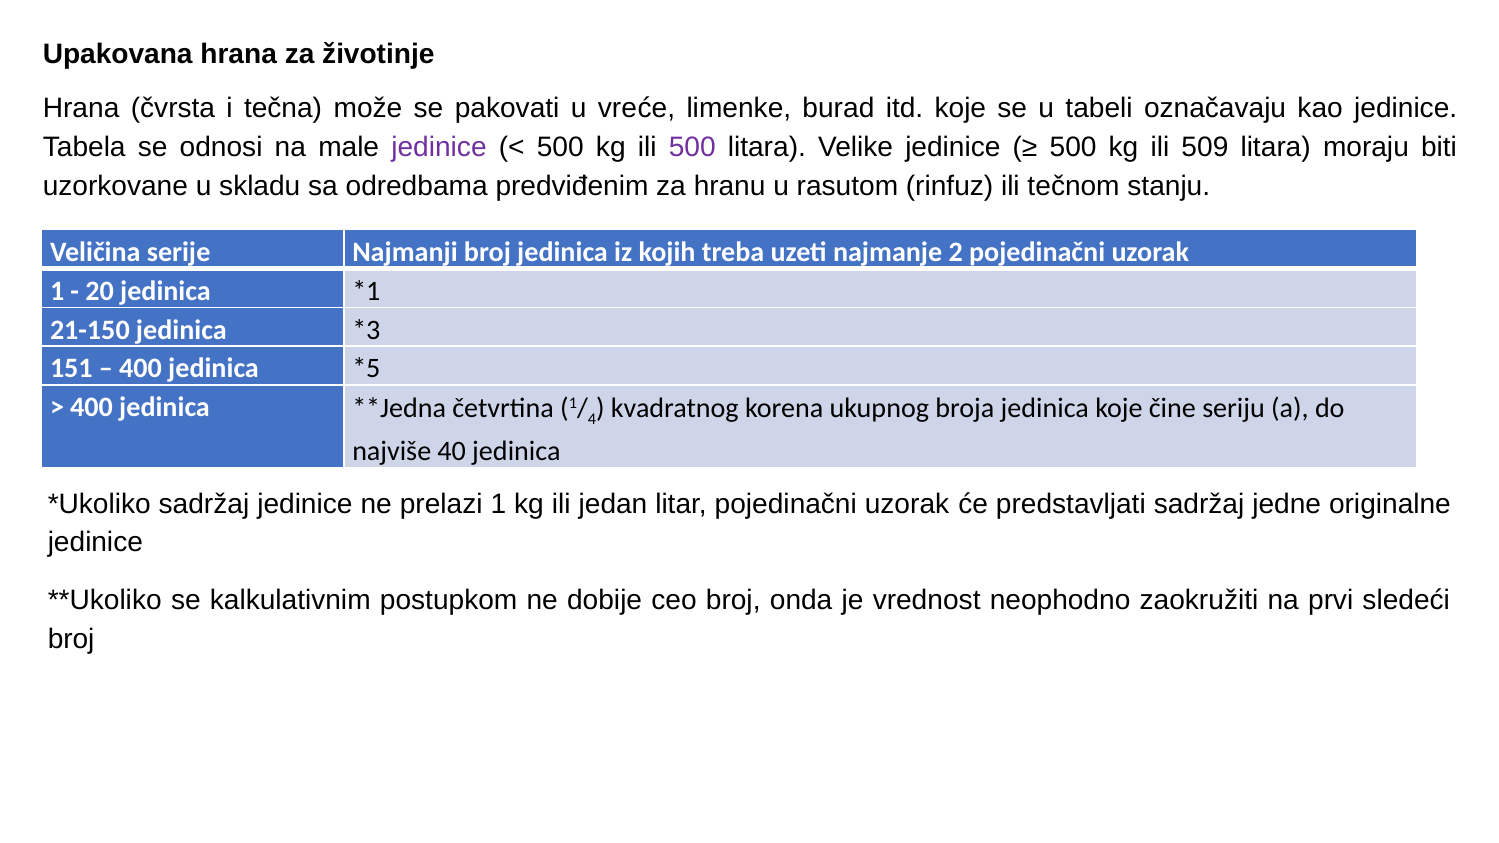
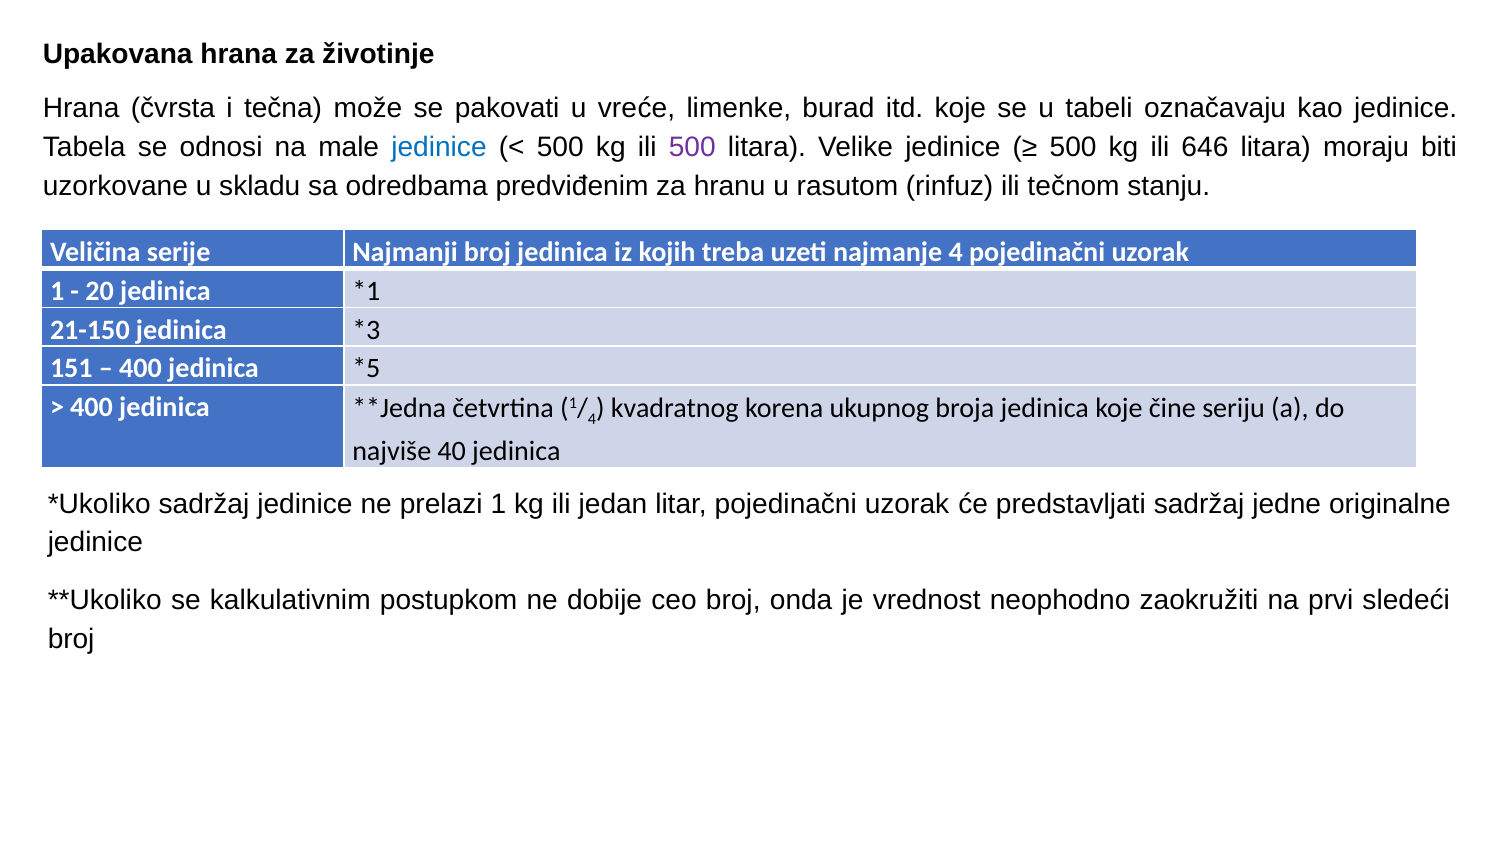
jedinice at (439, 147) colour: purple -> blue
509: 509 -> 646
najmanje 2: 2 -> 4
